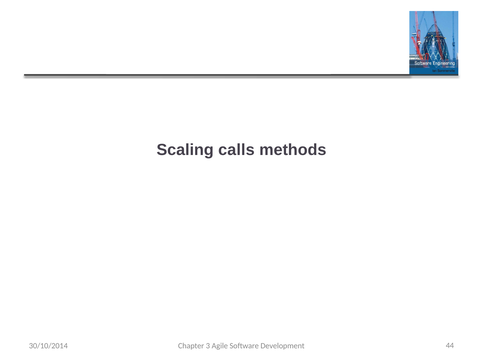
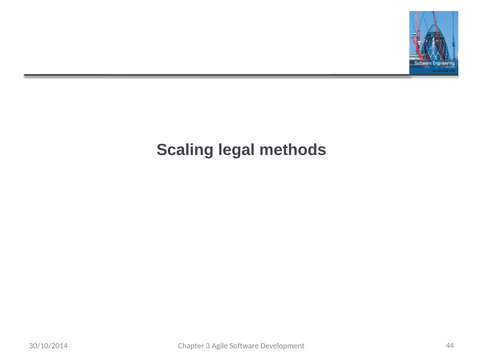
calls: calls -> legal
